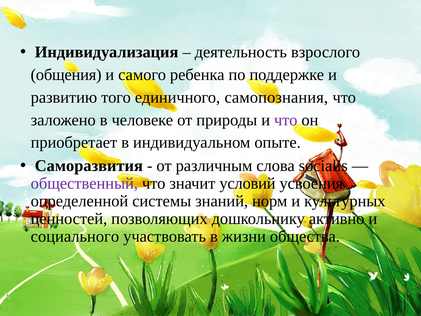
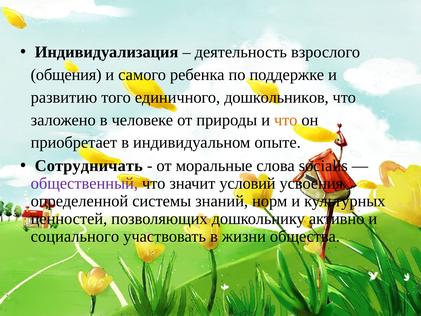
самопознания: самопознания -> дошкольников
что at (286, 120) colour: purple -> orange
Саморазвития: Саморазвития -> Сотрудничать
различным: различным -> моральные
